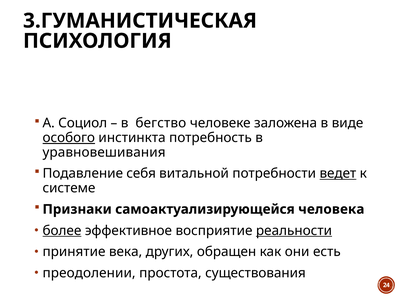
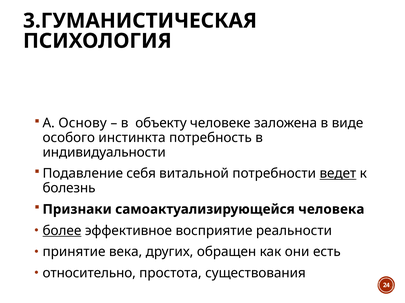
Социол: Социол -> Основу
бегство: бегство -> объекту
особого underline: present -> none
уравновешивания: уравновешивания -> индивидуальности
системе: системе -> болезнь
реальности underline: present -> none
преодолении: преодолении -> относительно
